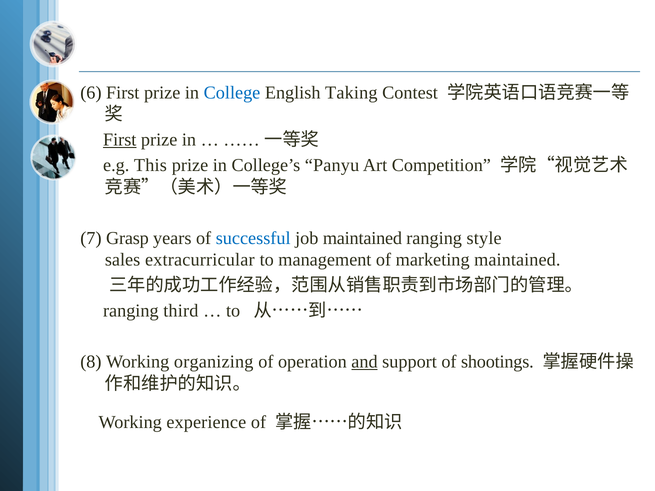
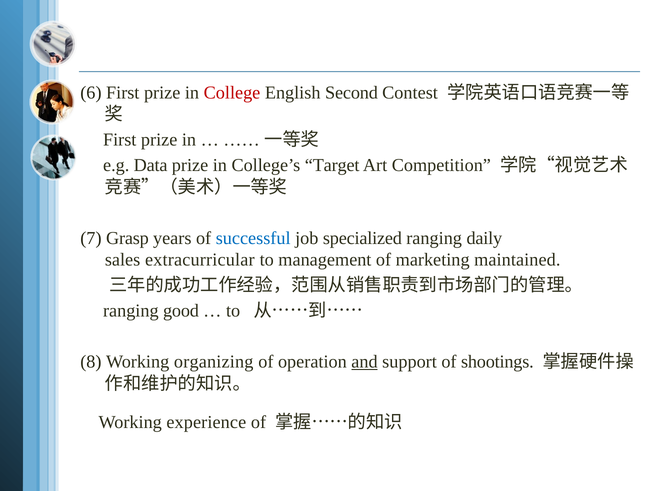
College colour: blue -> red
Taking: Taking -> Second
First at (120, 140) underline: present -> none
This: This -> Data
Panyu: Panyu -> Target
job maintained: maintained -> specialized
style: style -> daily
third: third -> good
